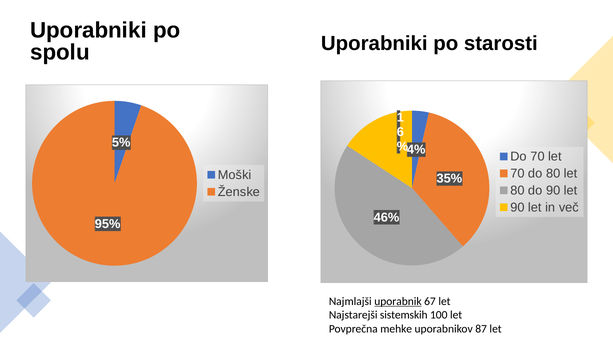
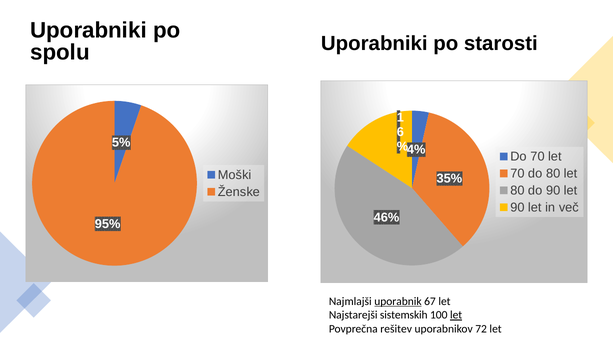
let at (456, 315) underline: none -> present
mehke: mehke -> rešitev
87: 87 -> 72
